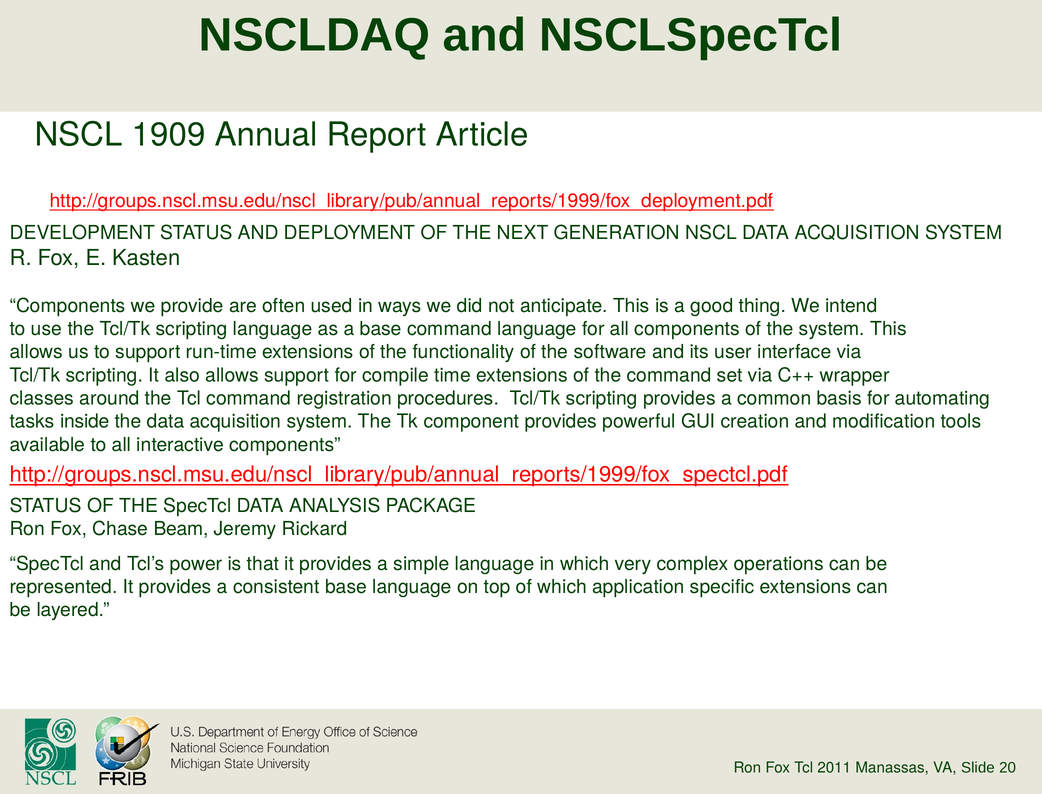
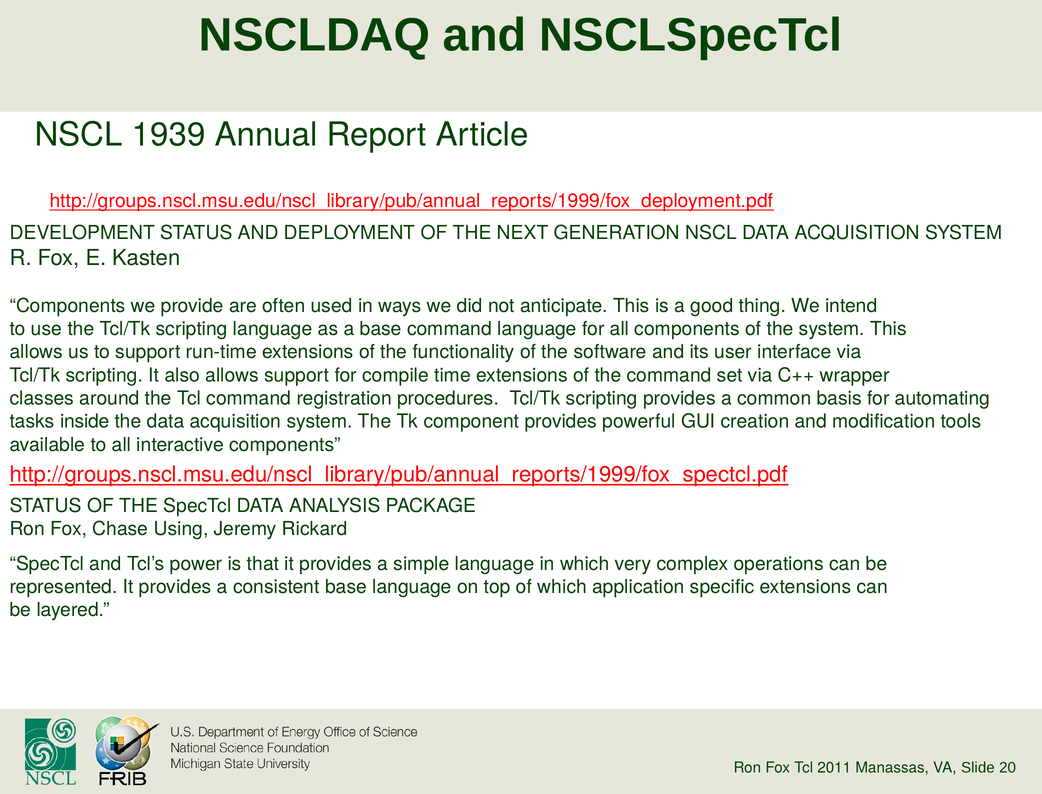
1909: 1909 -> 1939
Beam: Beam -> Using
